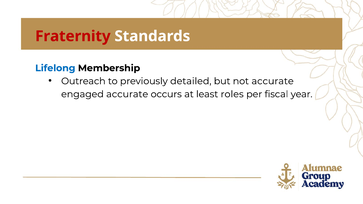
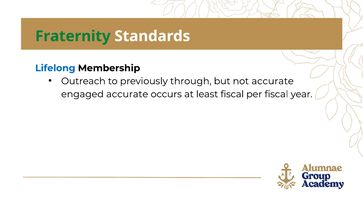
Fraternity colour: red -> green
detailed: detailed -> through
least roles: roles -> fiscal
